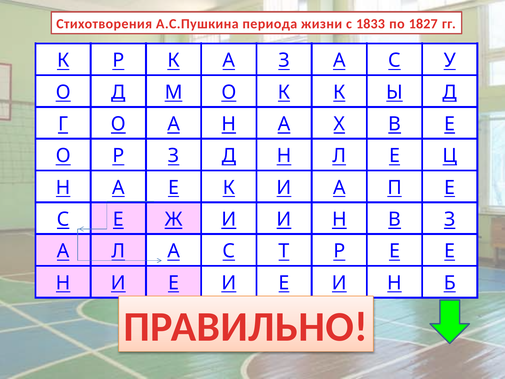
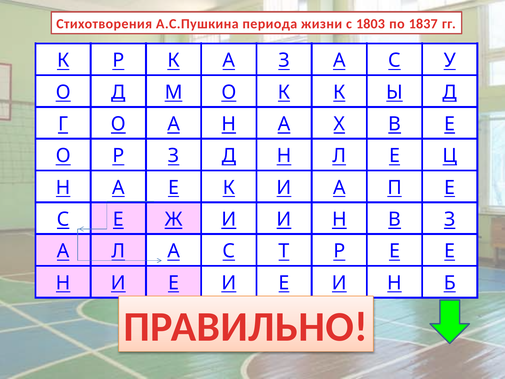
1833: 1833 -> 1803
1827: 1827 -> 1837
